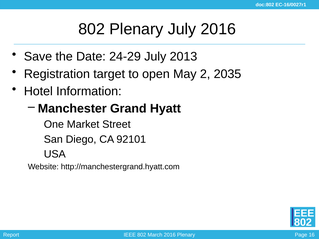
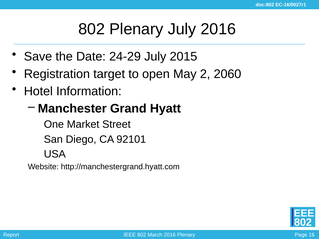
2013: 2013 -> 2015
2035: 2035 -> 2060
